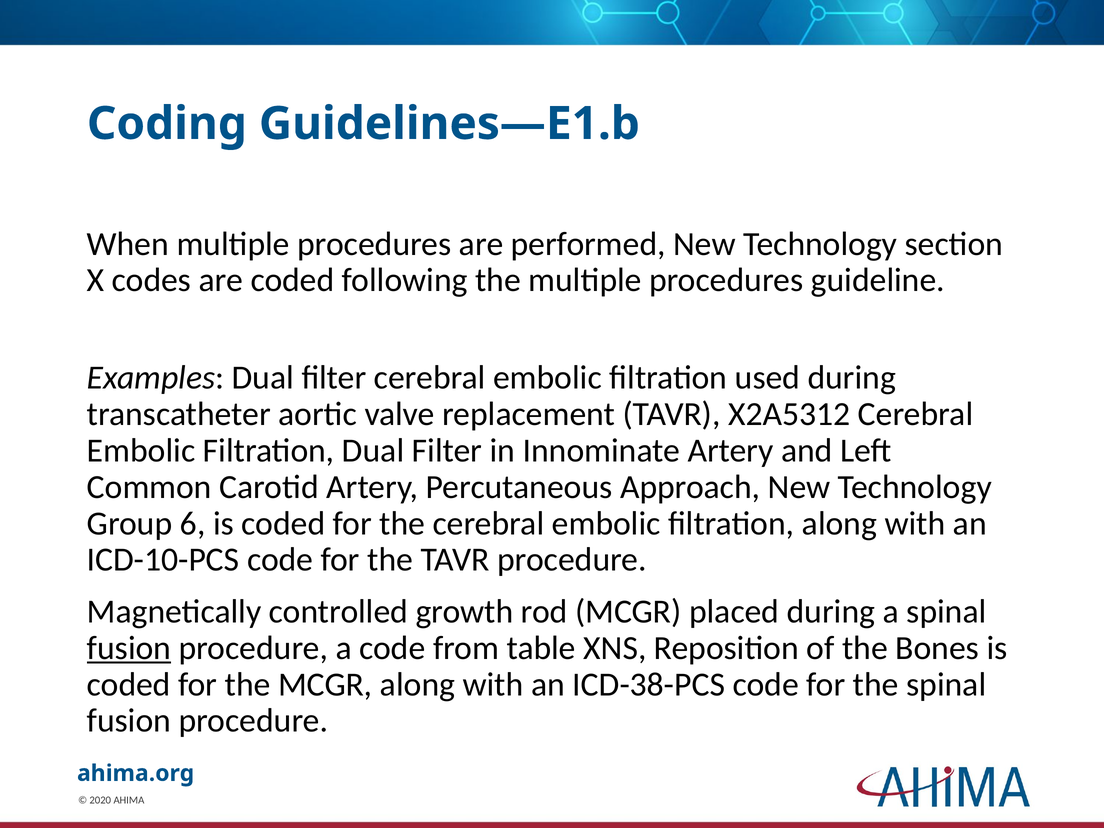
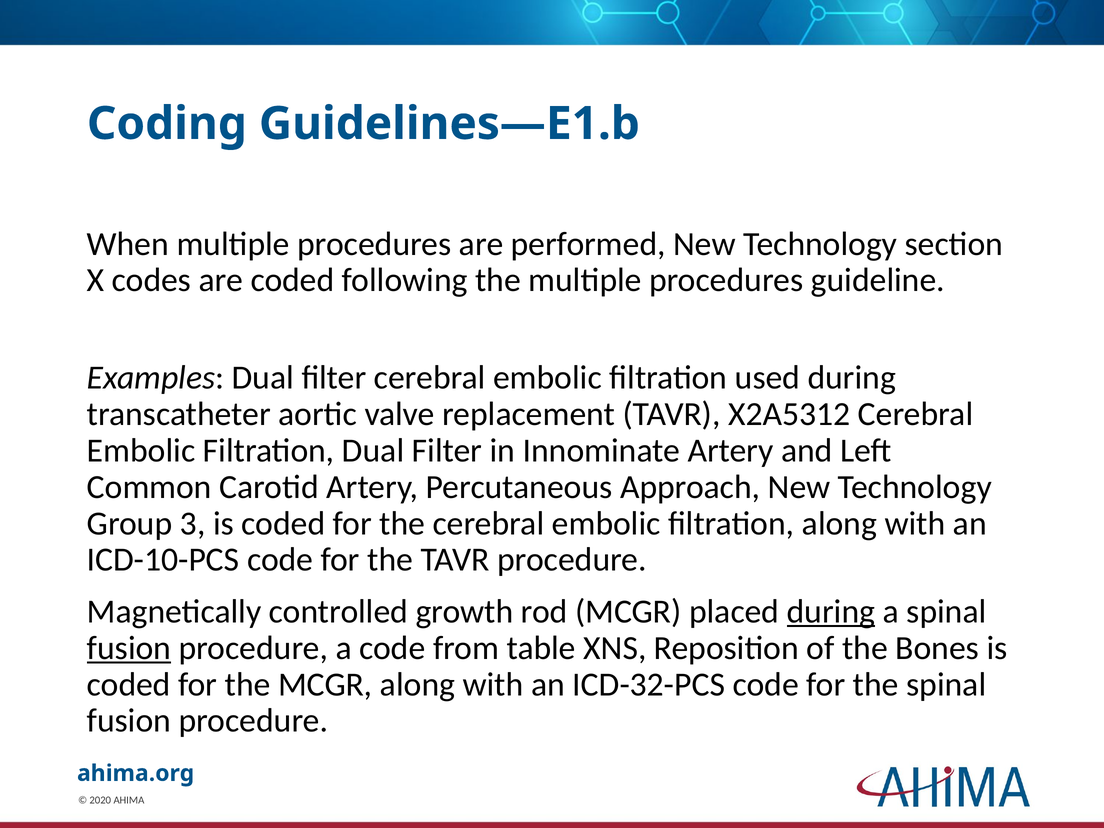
6: 6 -> 3
during at (831, 612) underline: none -> present
ICD-38-PCS: ICD-38-PCS -> ICD-32-PCS
